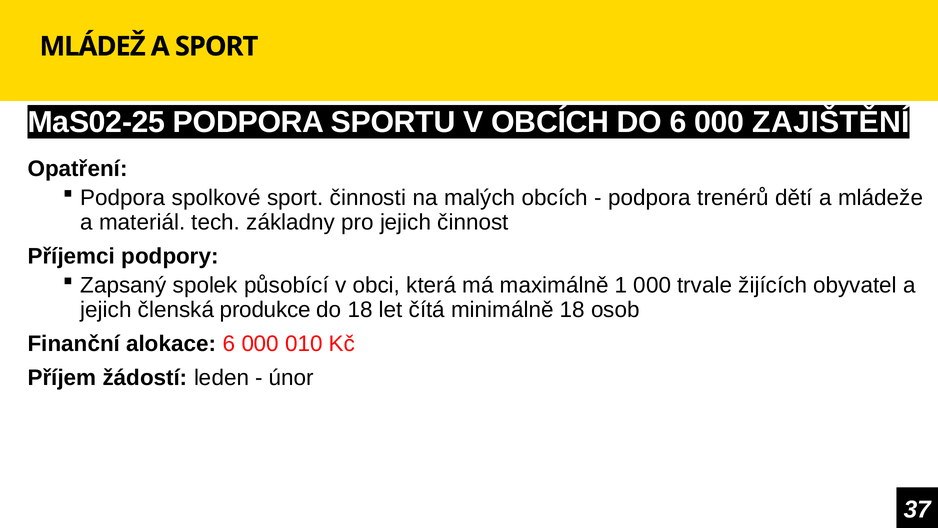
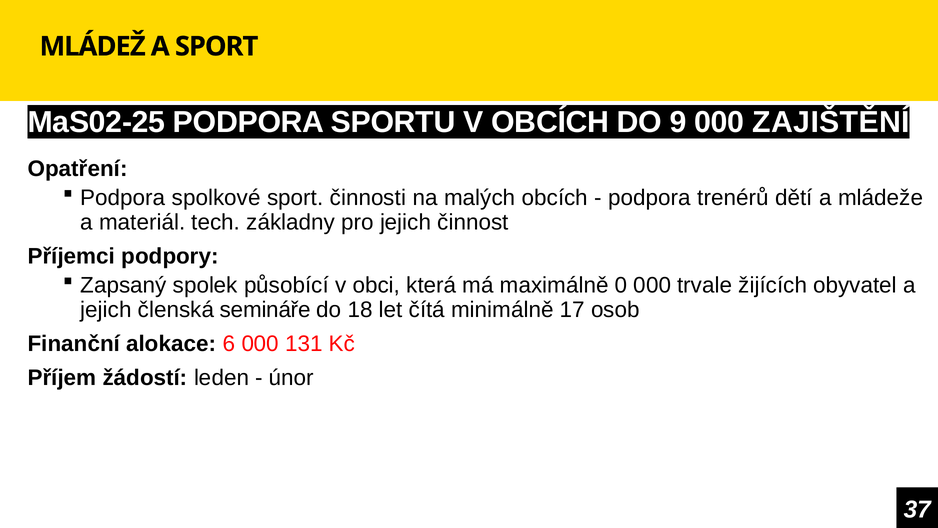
DO 6: 6 -> 9
1: 1 -> 0
produkce: produkce -> semináře
minimálně 18: 18 -> 17
010: 010 -> 131
